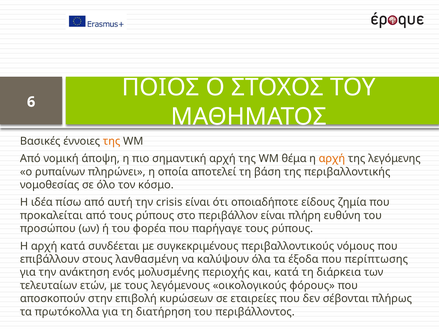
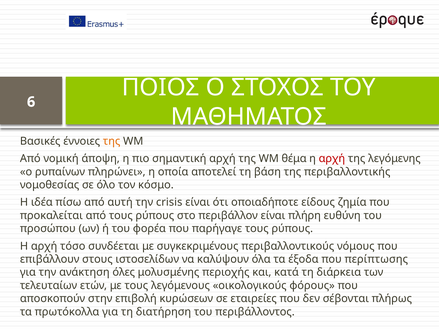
αρχή at (332, 159) colour: orange -> red
αρχή κατά: κατά -> τόσο
λανθασμένη: λανθασμένη -> ιστοσελίδων
ενός: ενός -> όλες
